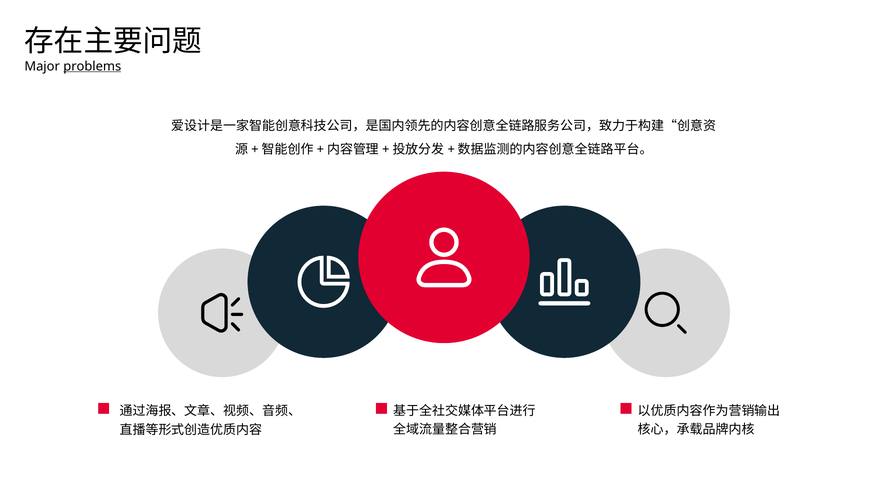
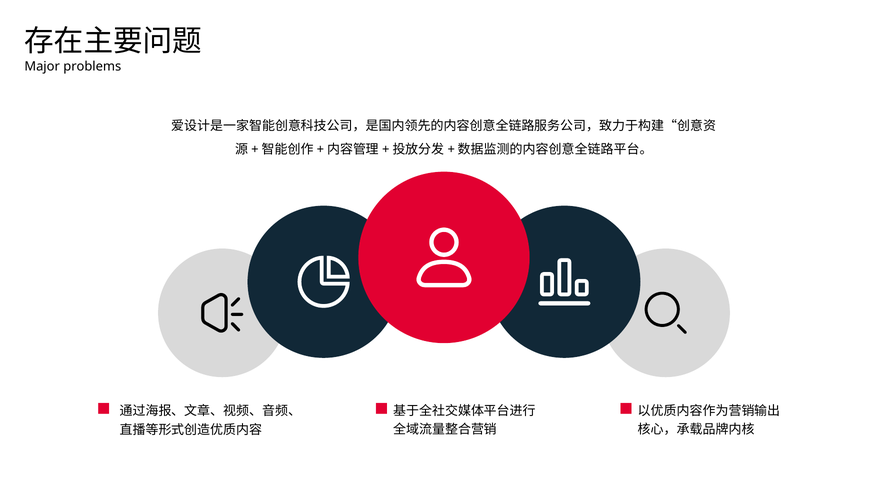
problems underline: present -> none
